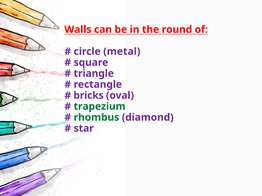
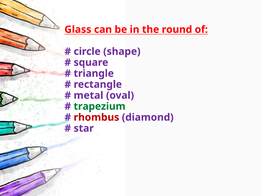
Walls: Walls -> Glass
metal: metal -> shape
bricks: bricks -> metal
rhombus colour: green -> red
